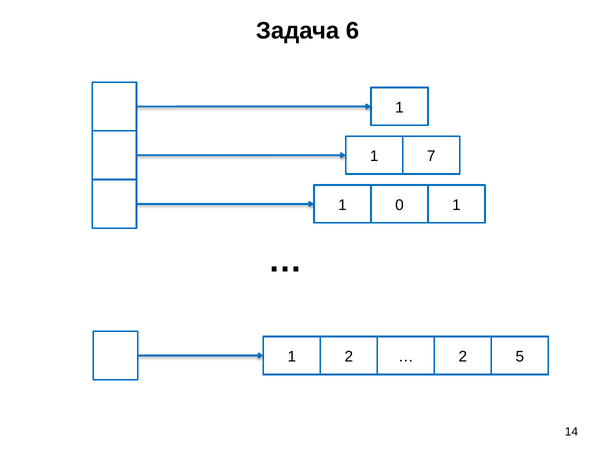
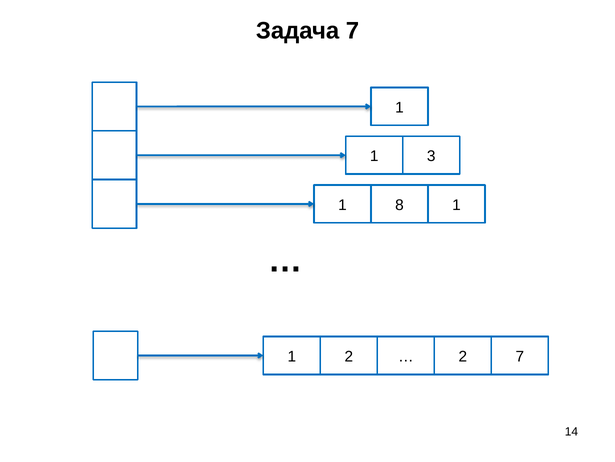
Задача 6: 6 -> 7
7: 7 -> 3
0: 0 -> 8
2 5: 5 -> 7
